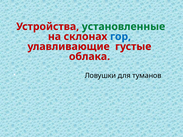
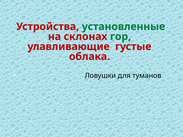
гор colour: blue -> green
